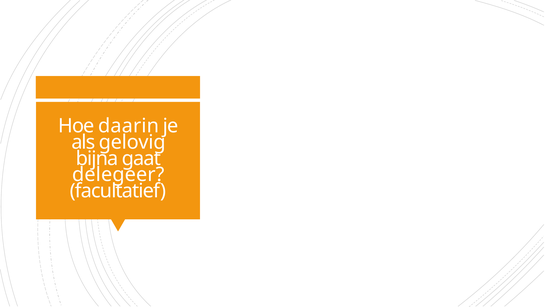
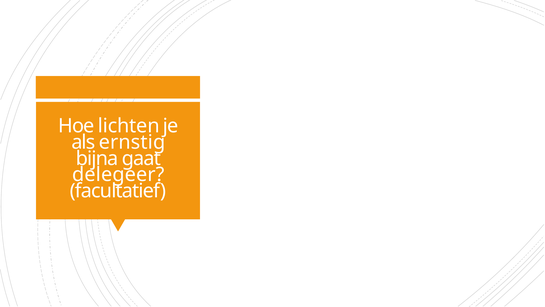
daarin: daarin -> lichten
gelovig: gelovig -> ernstig
